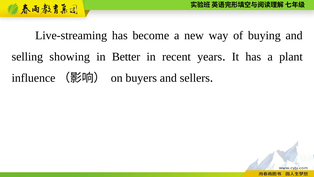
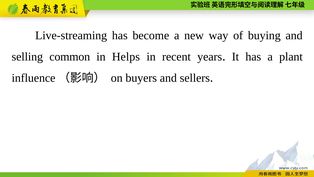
showing: showing -> common
Better: Better -> Helps
